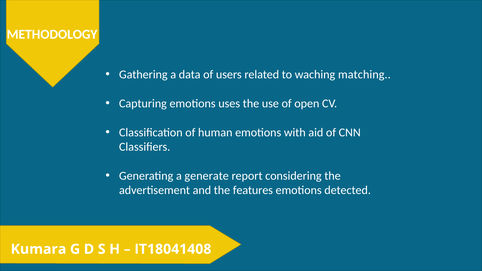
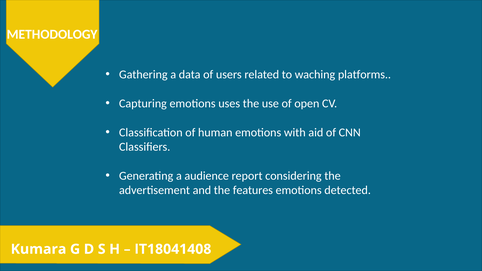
matching: matching -> platforms
generate: generate -> audience
